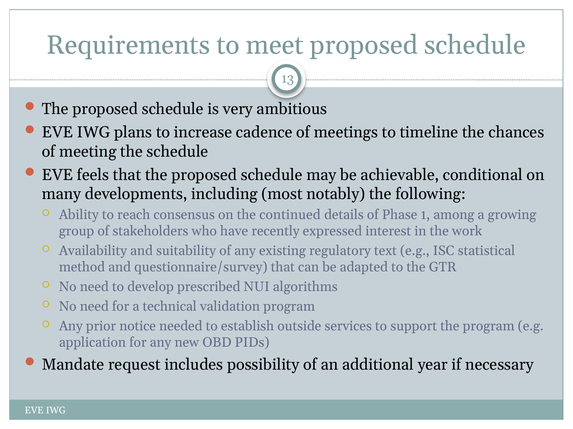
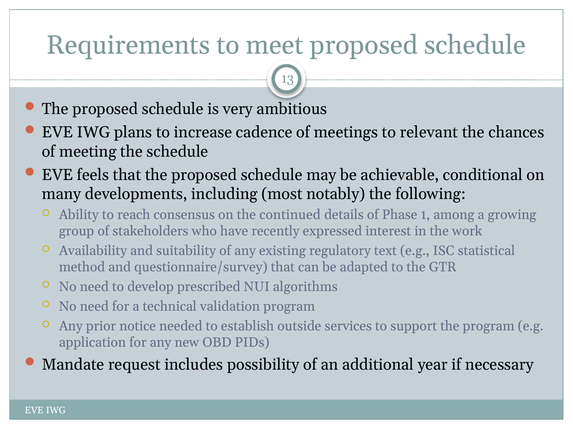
timeline: timeline -> relevant
